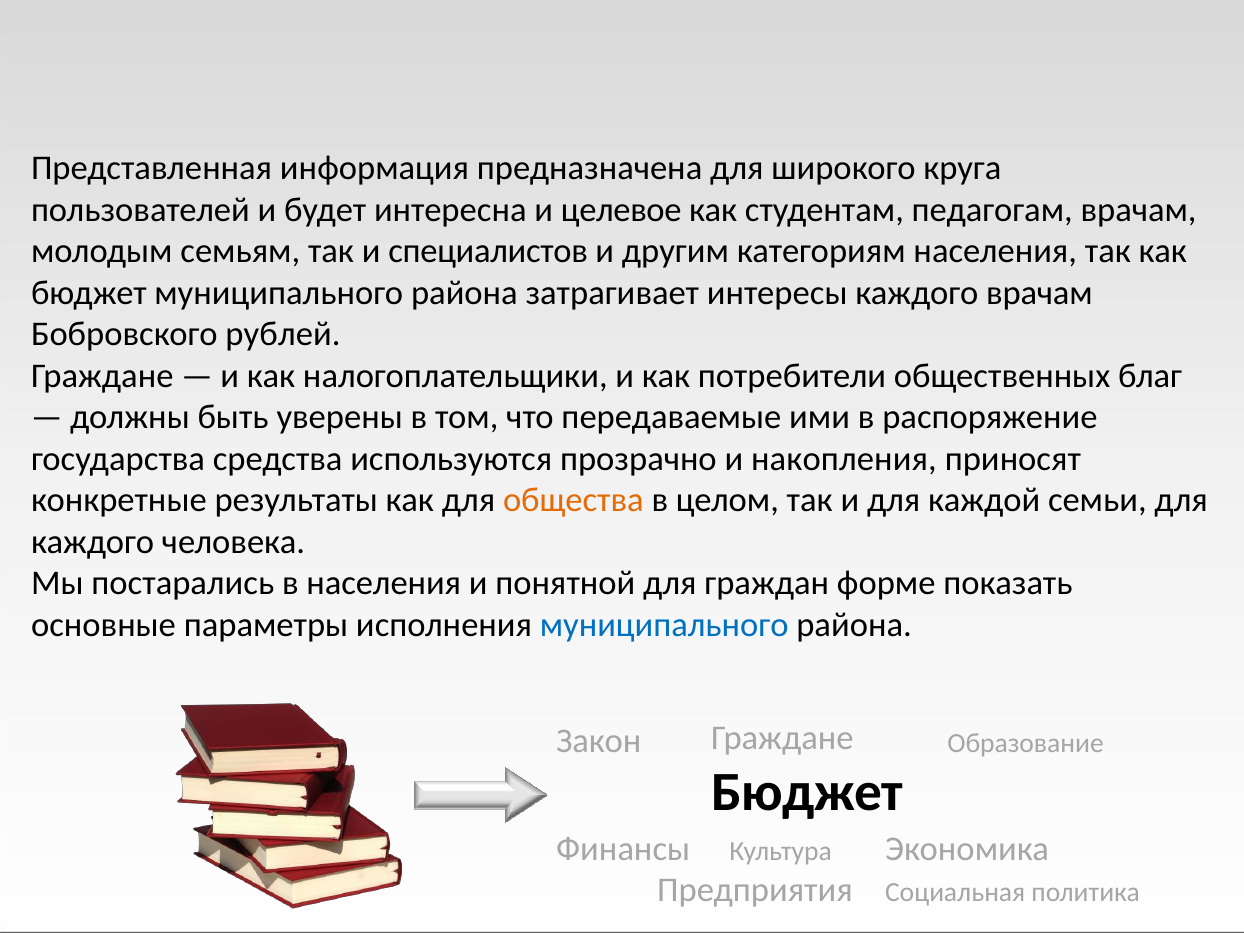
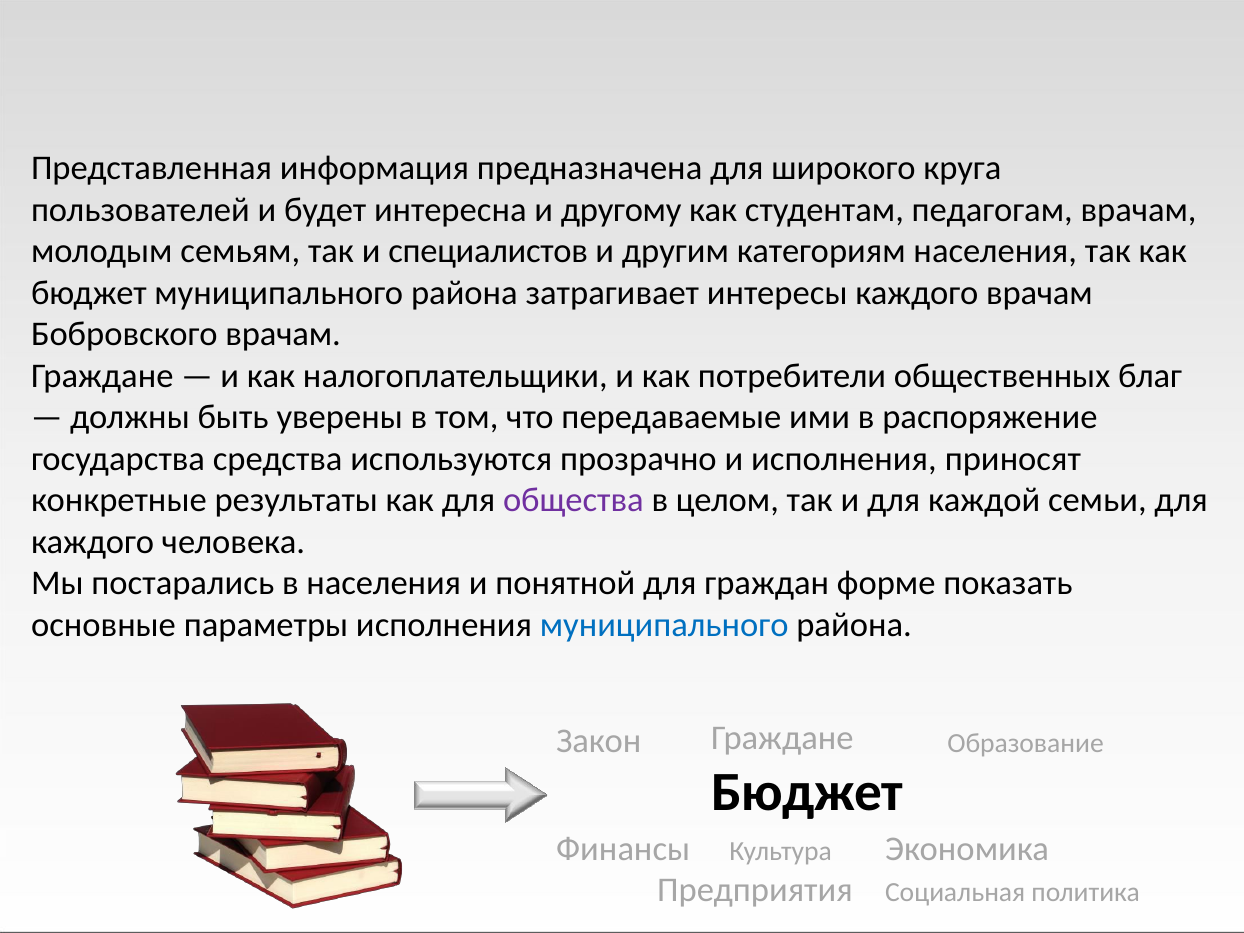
целевое: целевое -> другому
Бобровского рублей: рублей -> врачам
и накопления: накопления -> исполнения
общества colour: orange -> purple
